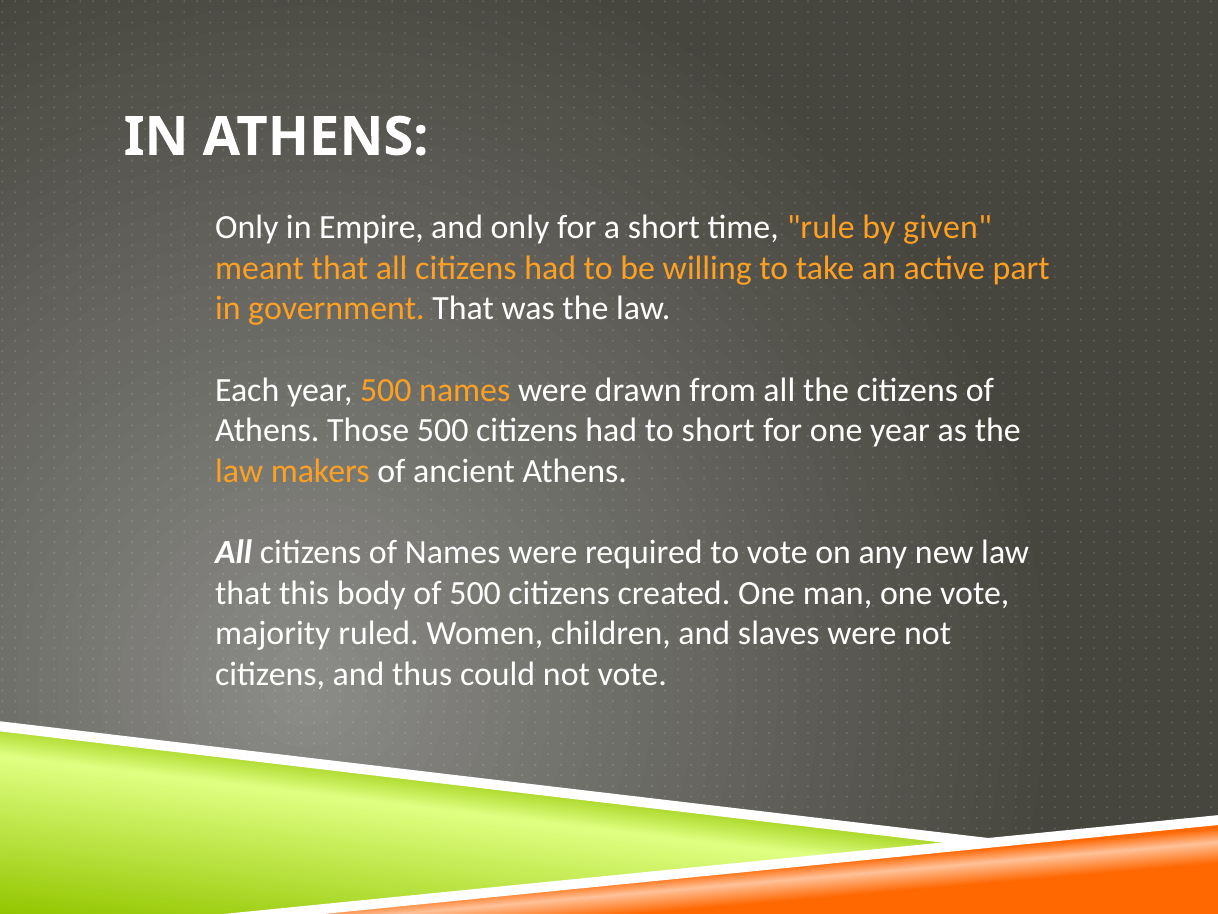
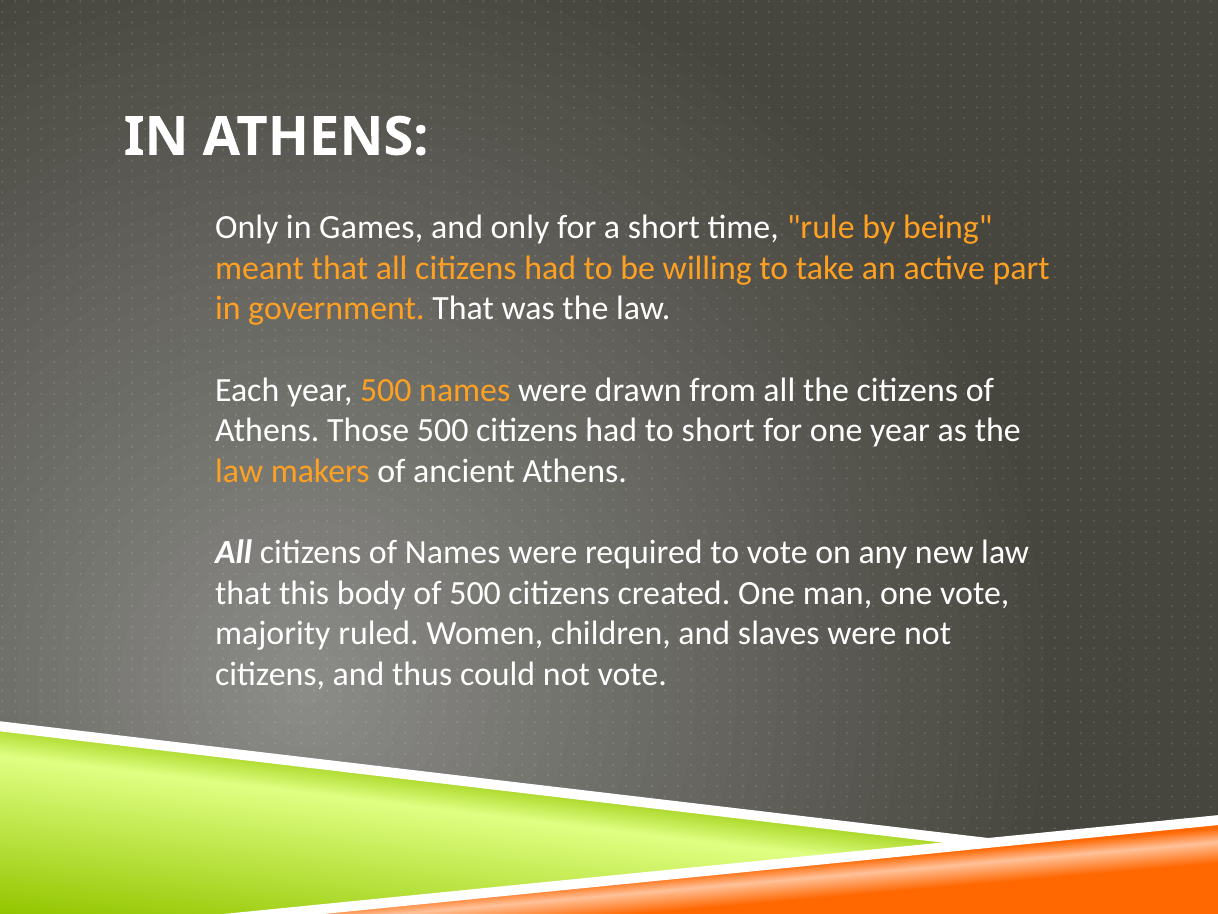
Empire: Empire -> Games
given: given -> being
